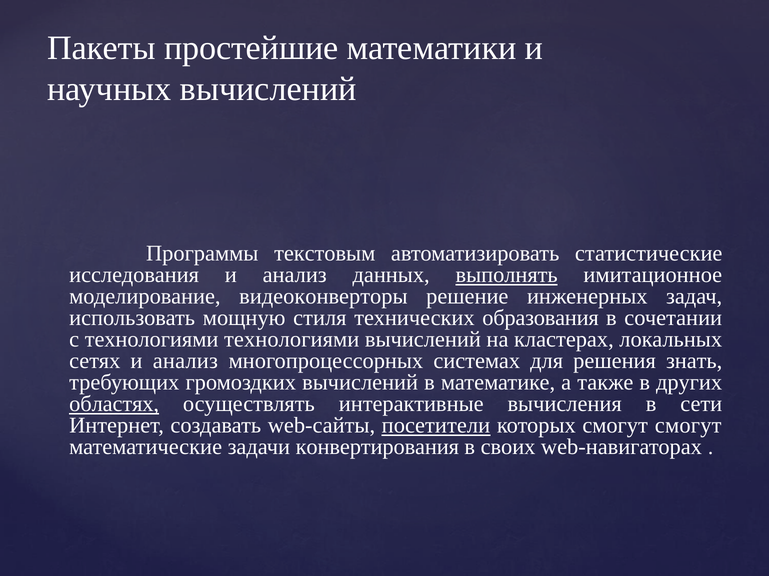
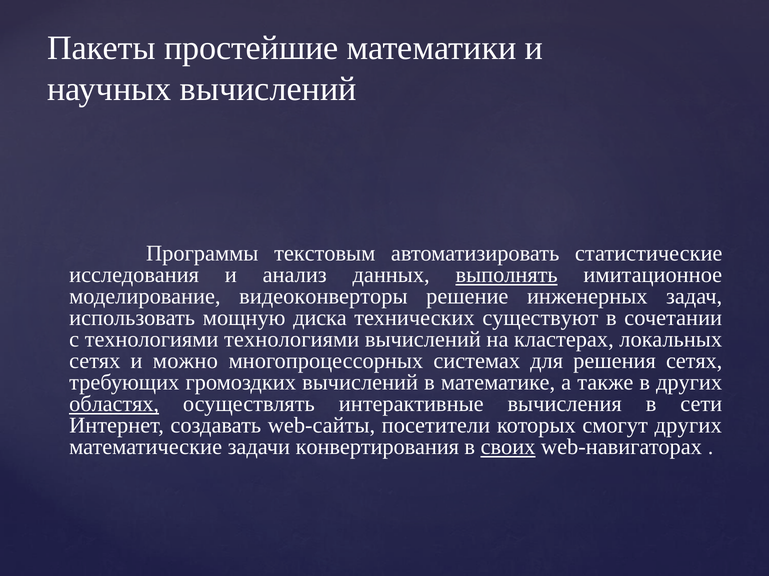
стиля: стиля -> диска
образования: образования -> существуют
сетях и анализ: анализ -> можно
решения знать: знать -> сетях
посетители underline: present -> none
смогут смогут: смогут -> других
своих underline: none -> present
